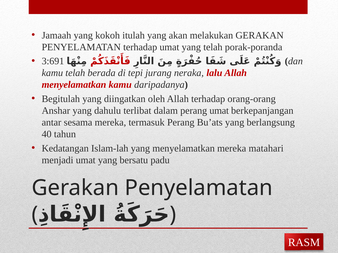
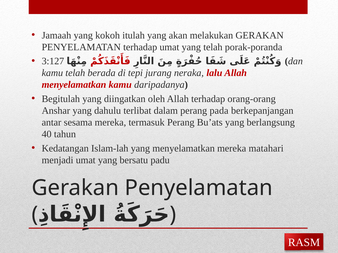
3:691: 3:691 -> 3:127
perang umat: umat -> pada
